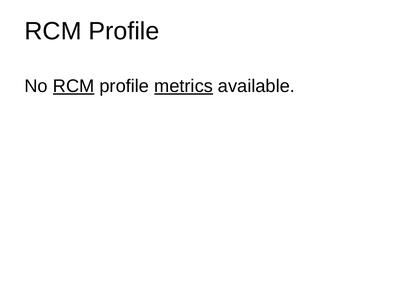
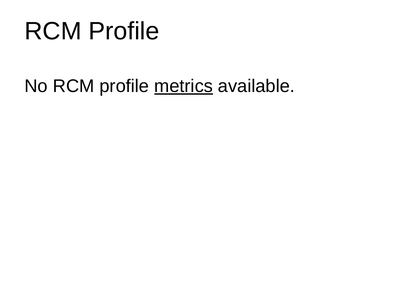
RCM at (74, 86) underline: present -> none
